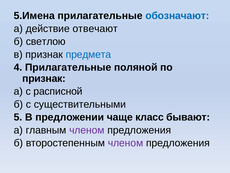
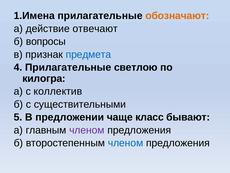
5.Имена: 5.Имена -> 1.Имена
обозначают colour: blue -> orange
светлою: светлою -> вопросы
поляной: поляной -> светлою
признак at (44, 78): признак -> килогра
расписной: расписной -> коллектив
членом at (126, 143) colour: purple -> blue
